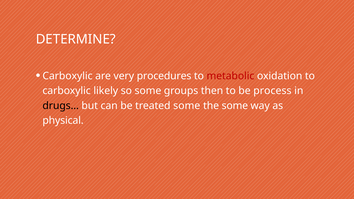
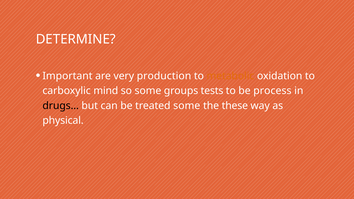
Carboxylic at (67, 76): Carboxylic -> Important
procedures: procedures -> production
metabolic colour: red -> orange
likely: likely -> mind
then: then -> tests
the some: some -> these
